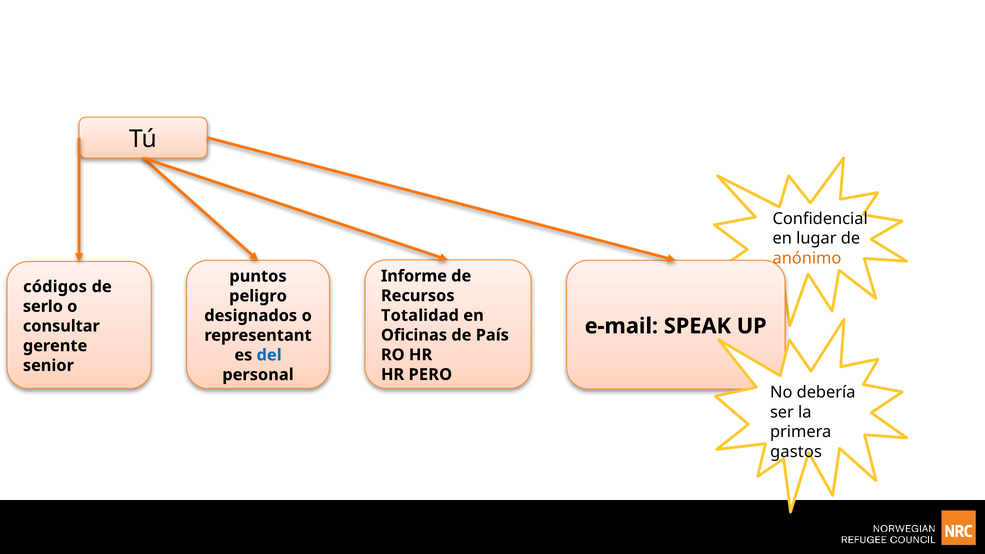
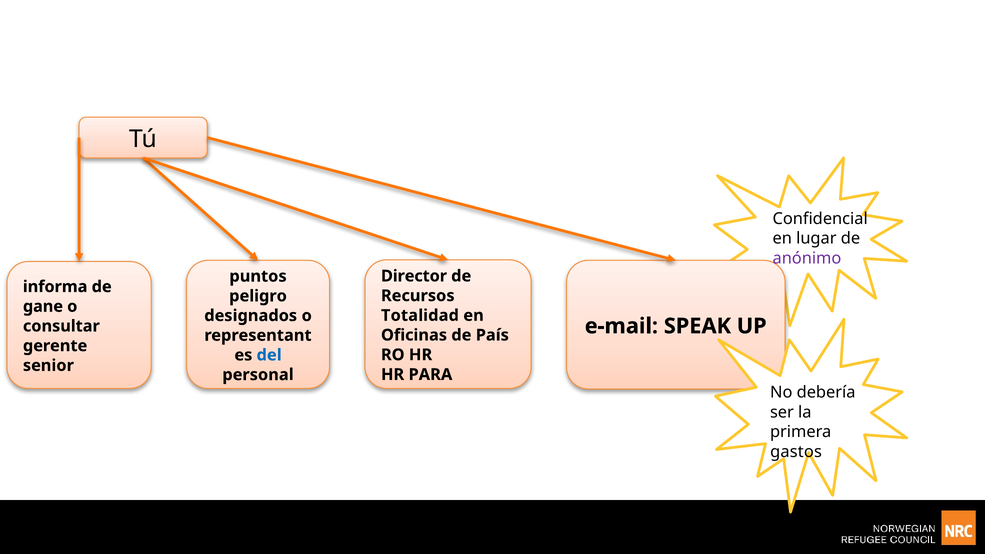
anónimo colour: orange -> purple
Informe: Informe -> Director
códigos: códigos -> informa
serlo: serlo -> gane
PERO: PERO -> PARA
